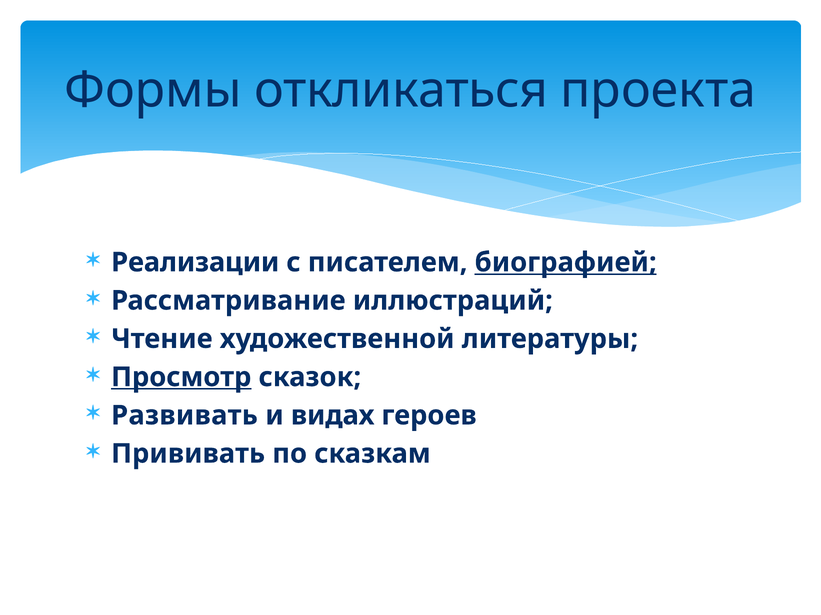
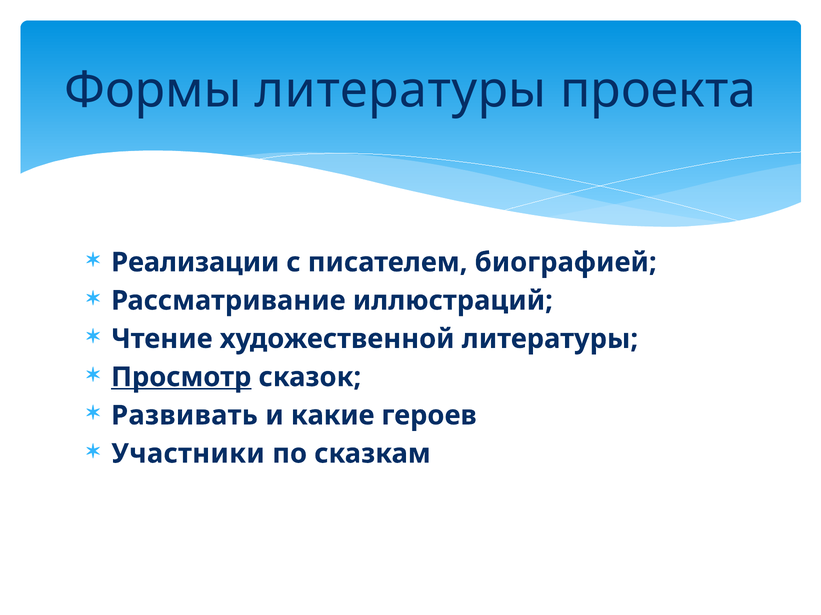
Формы откликаться: откликаться -> литературы
биографией underline: present -> none
видах: видах -> какие
Прививать: Прививать -> Участники
